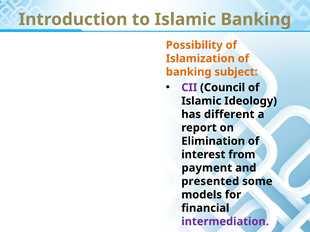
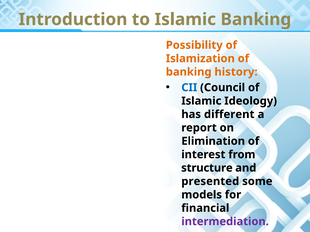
subject: subject -> history
CII colour: purple -> blue
payment: payment -> structure
